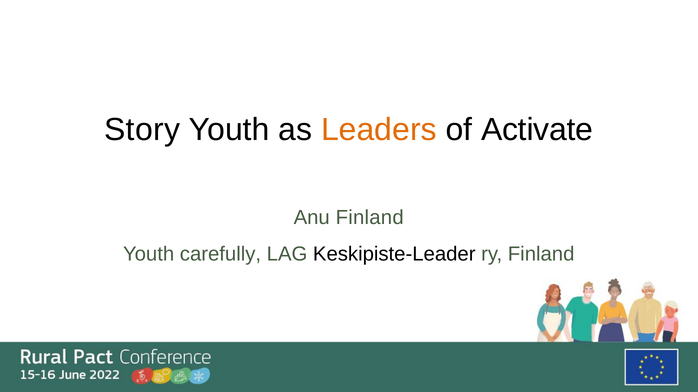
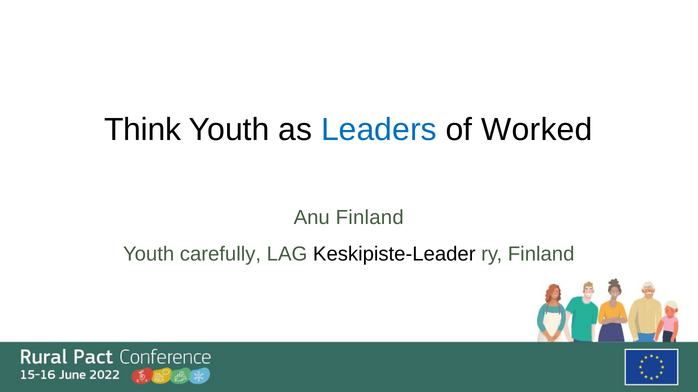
Story: Story -> Think
Leaders colour: orange -> blue
Activate: Activate -> Worked
